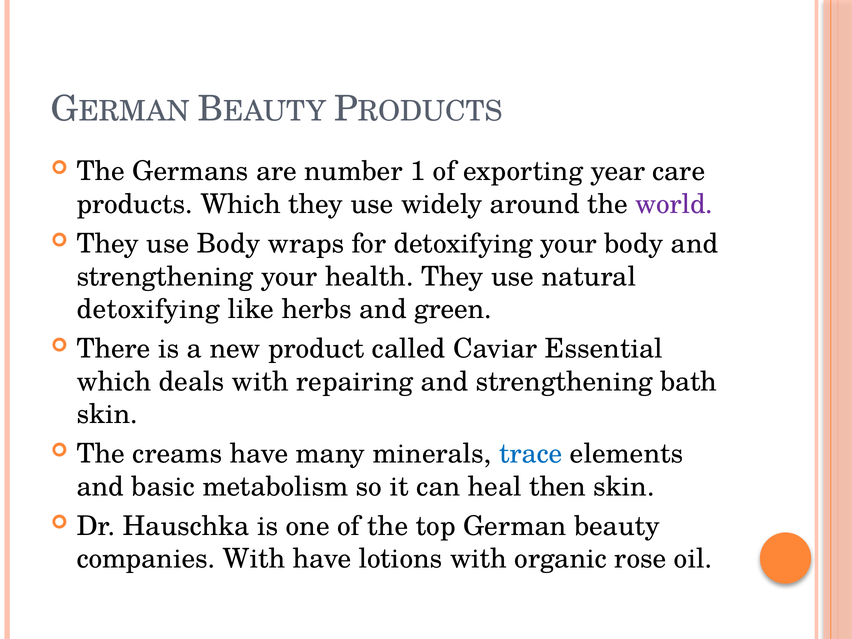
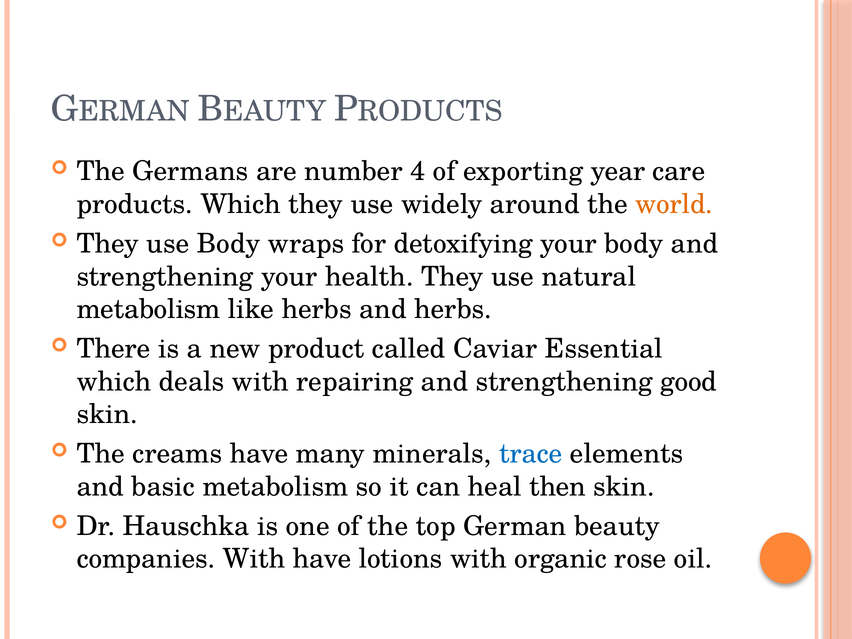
1: 1 -> 4
world colour: purple -> orange
detoxifying at (148, 309): detoxifying -> metabolism
and green: green -> herbs
bath: bath -> good
